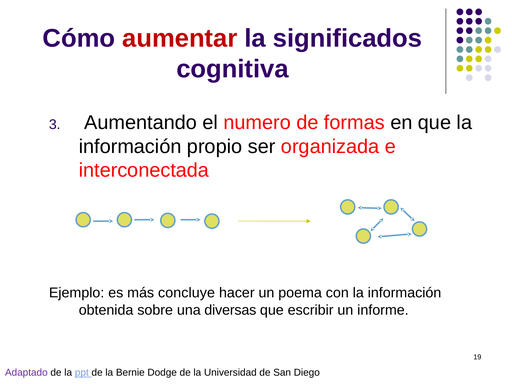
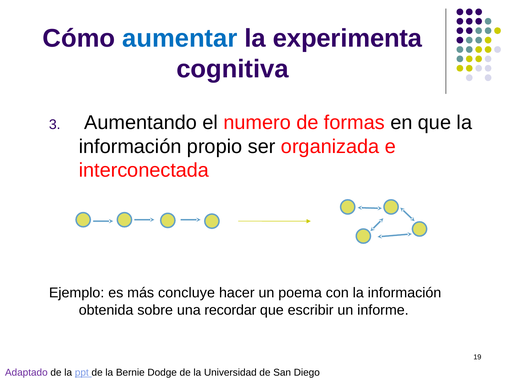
aumentar colour: red -> blue
significados: significados -> experimenta
diversas: diversas -> recordar
